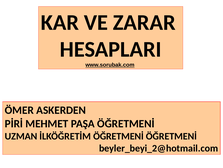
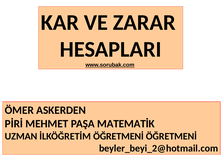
PAŞA ÖĞRETMENİ: ÖĞRETMENİ -> MATEMATİK
